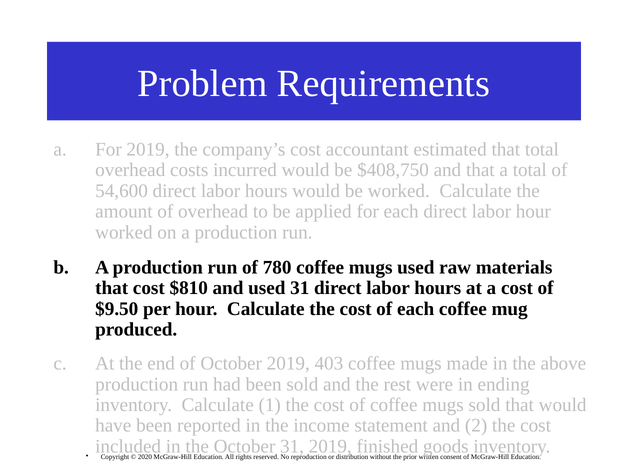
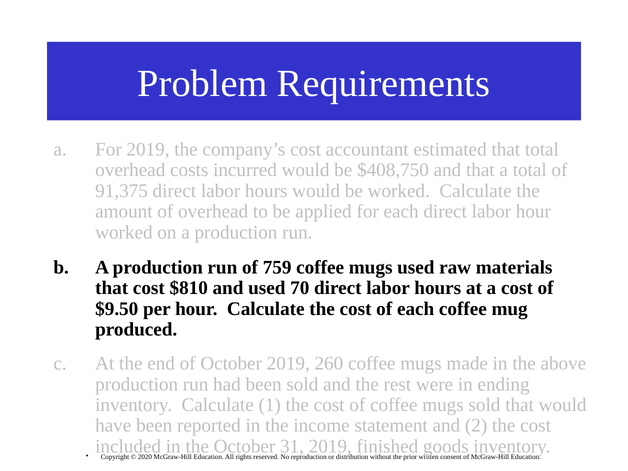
54,600: 54,600 -> 91,375
780: 780 -> 759
used 31: 31 -> 70
403: 403 -> 260
